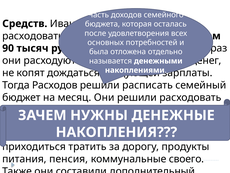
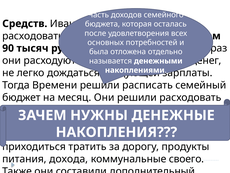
копят: копят -> легко
Расходов: Расходов -> Времени
пенсия: пенсия -> дохода
